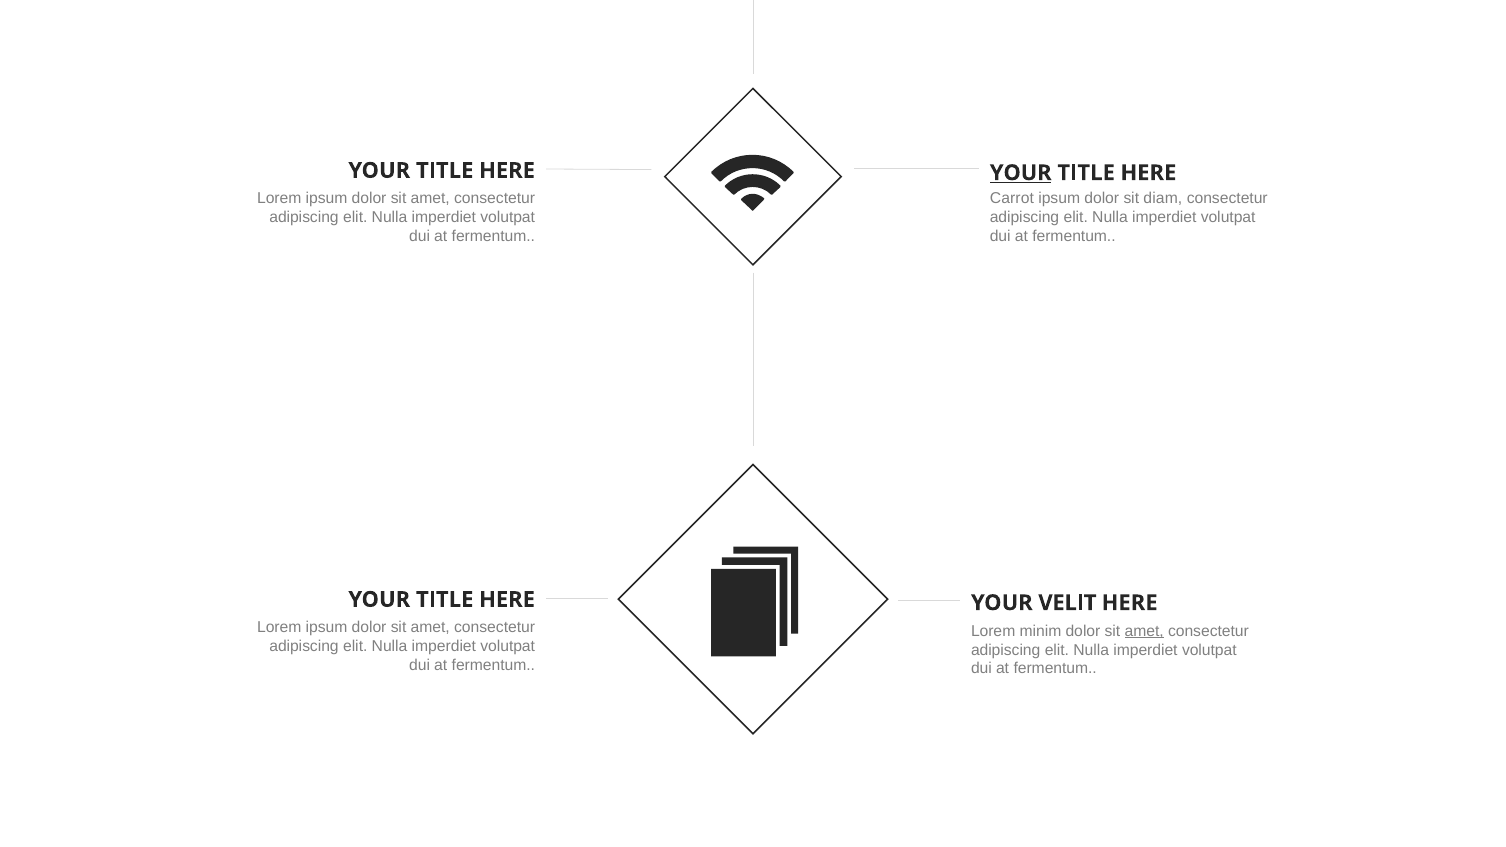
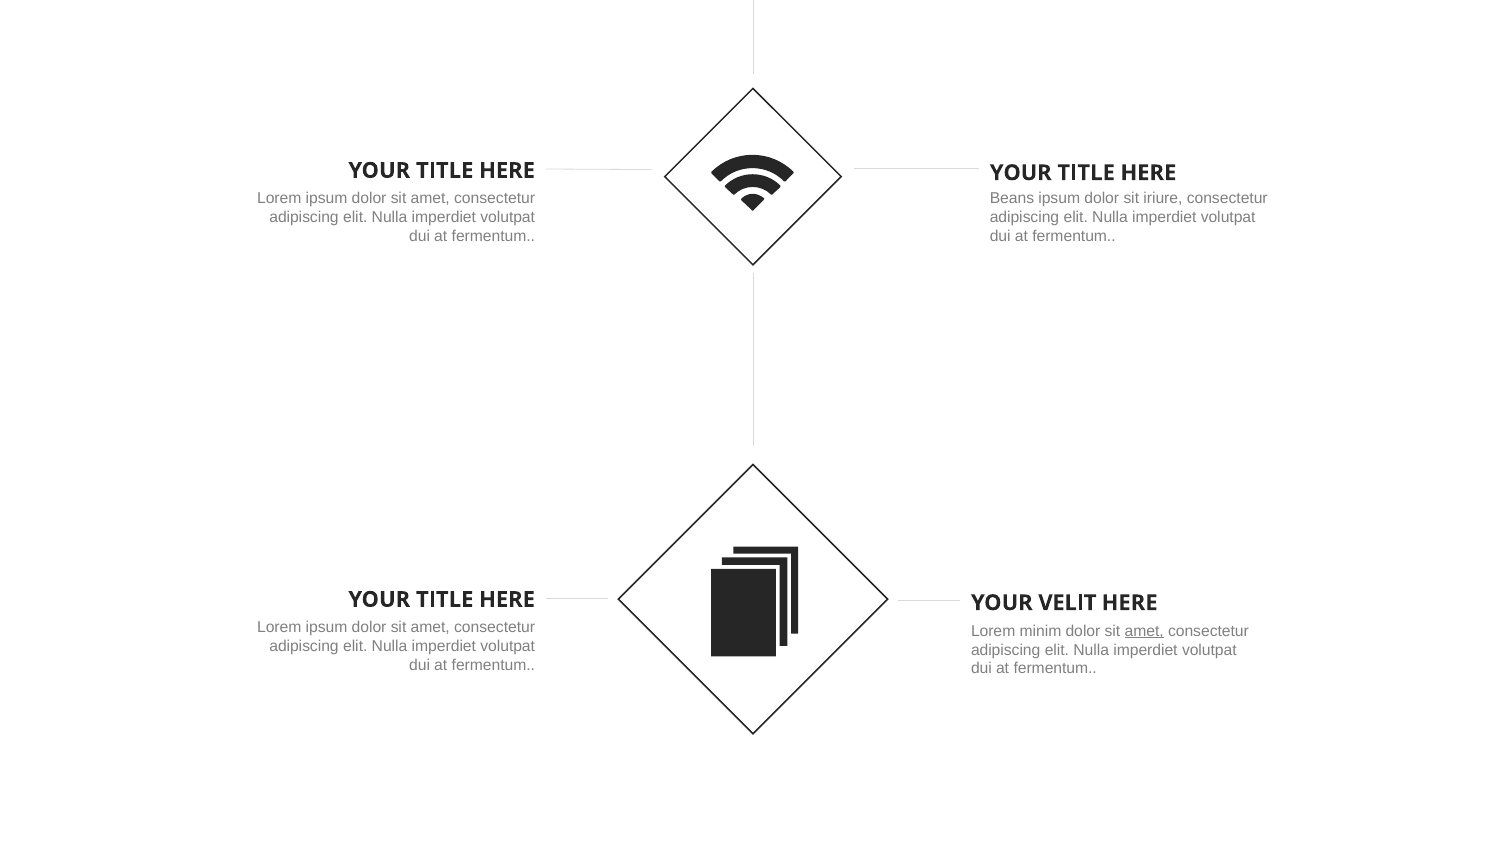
YOUR at (1021, 173) underline: present -> none
Carrot: Carrot -> Beans
diam: diam -> iriure
